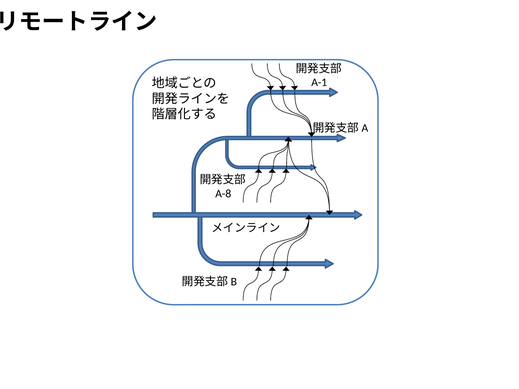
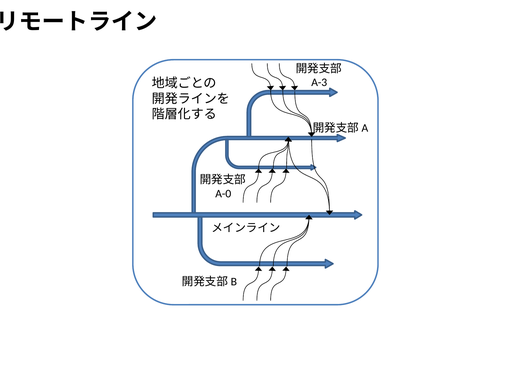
A-1: A-1 -> A-3
A-8: A-8 -> A-0
